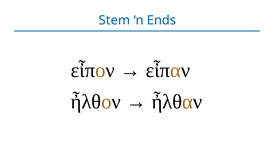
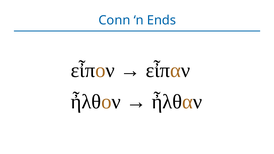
Stem: Stem -> Conn
